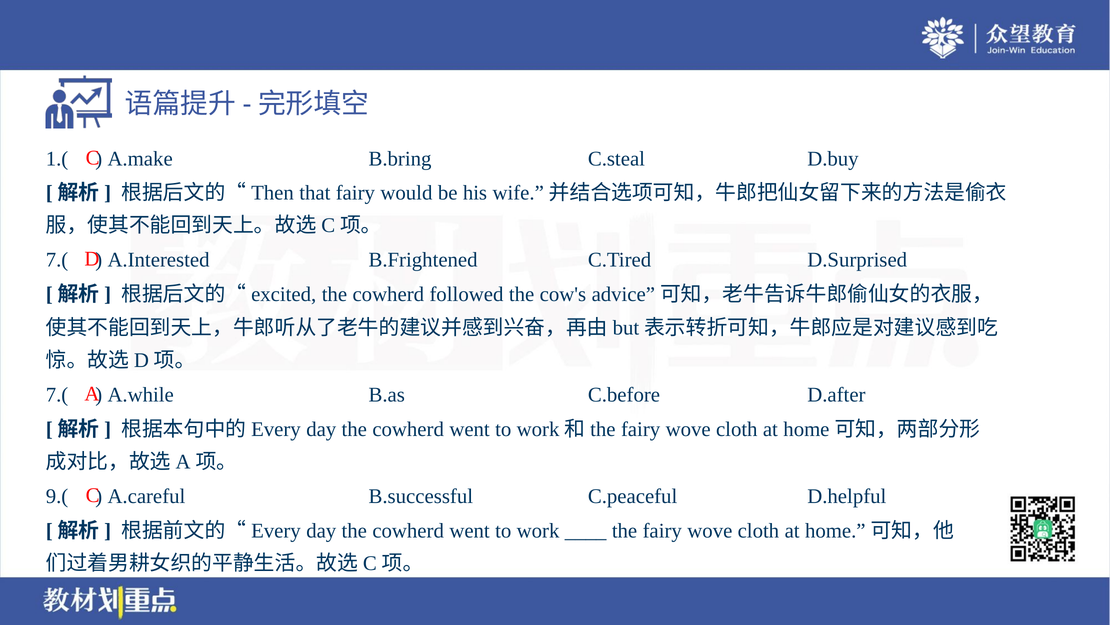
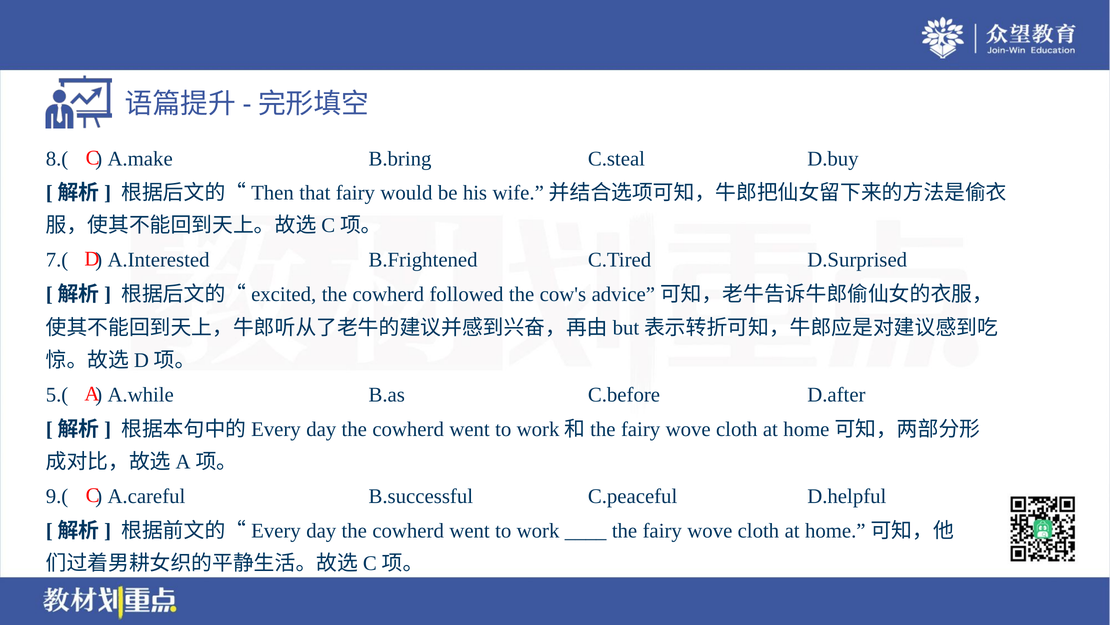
1.(: 1.( -> 8.(
7.( at (57, 394): 7.( -> 5.(
